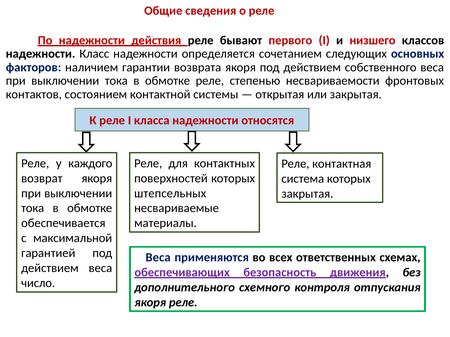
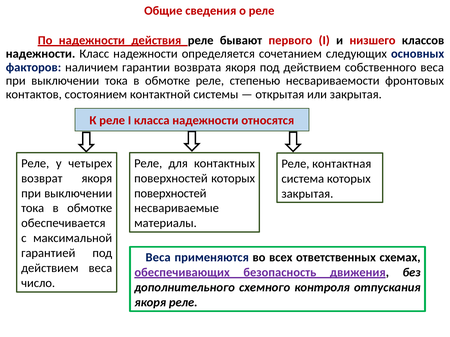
каждого: каждого -> четырех
штепсельных at (170, 194): штепсельных -> поверхностей
